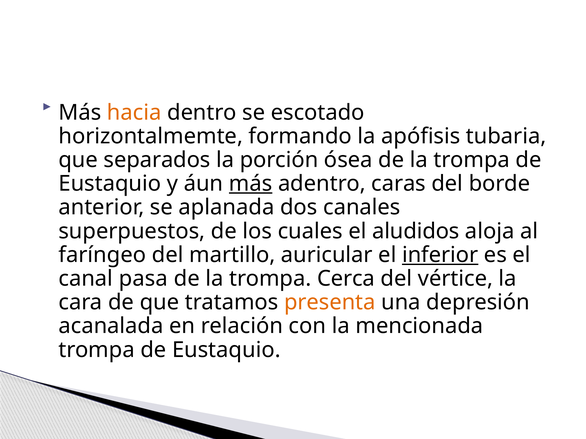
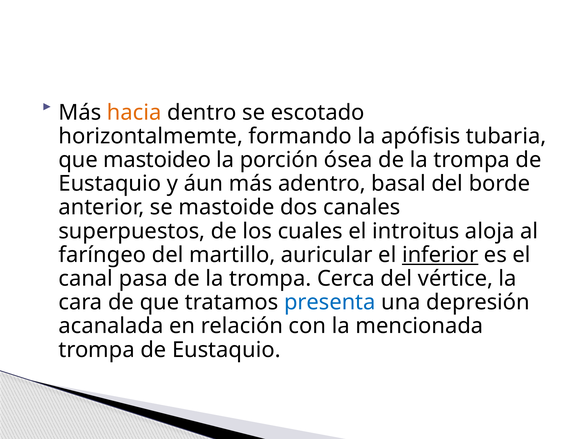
separados: separados -> mastoideo
más at (251, 184) underline: present -> none
caras: caras -> basal
aplanada: aplanada -> mastoide
aludidos: aludidos -> introitus
presenta colour: orange -> blue
